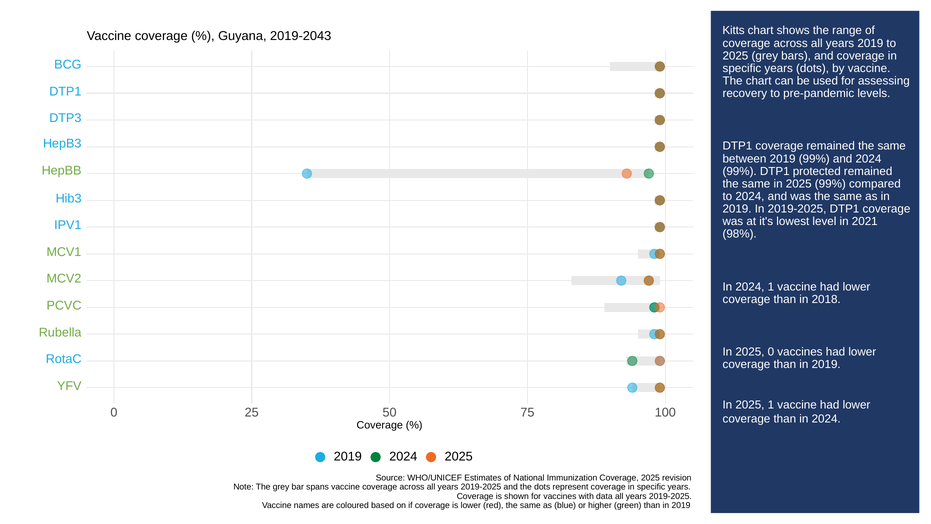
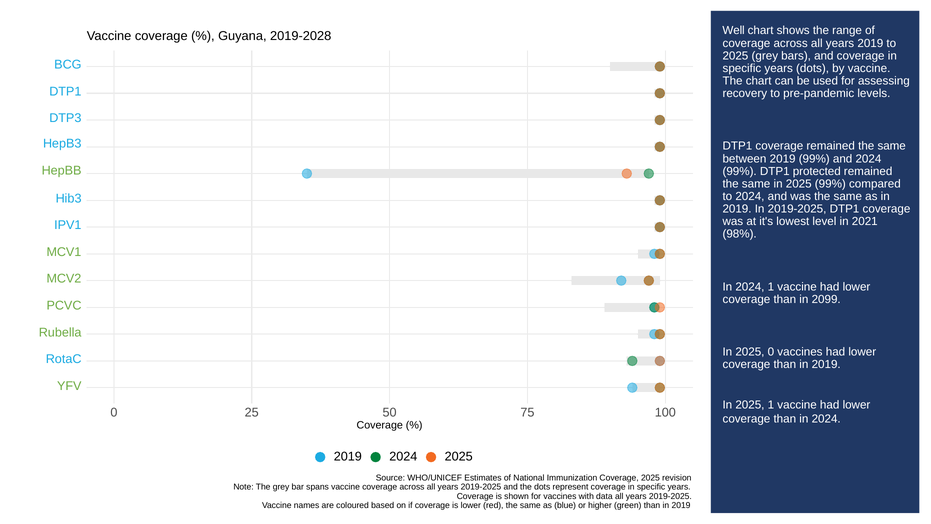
Kitts: Kitts -> Well
2019-2043: 2019-2043 -> 2019-2028
2018: 2018 -> 2099
